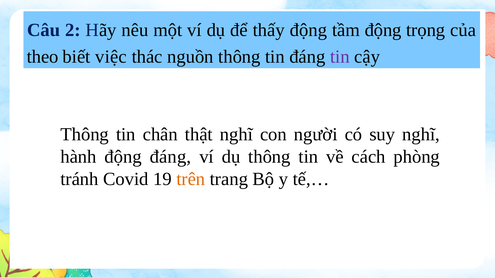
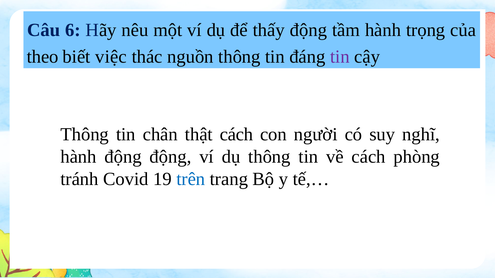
2: 2 -> 6
tầm động: động -> hành
thật nghĩ: nghĩ -> cách
động đáng: đáng -> động
trên colour: orange -> blue
